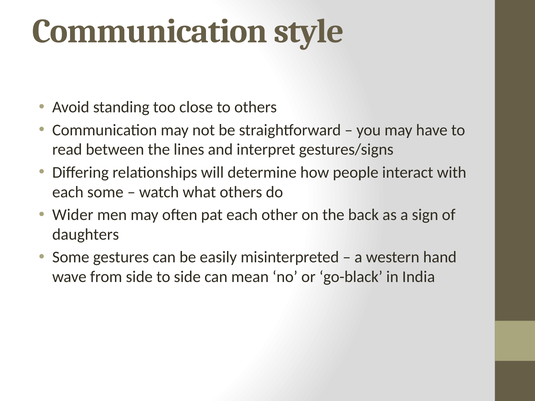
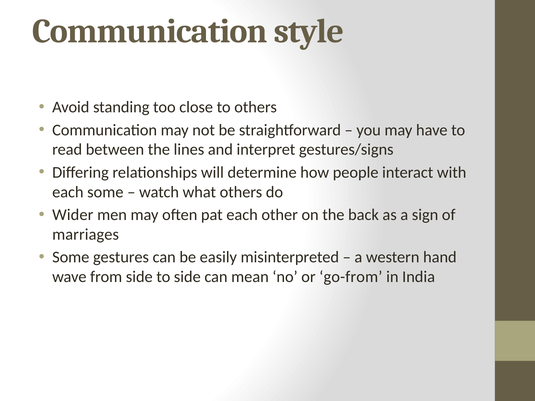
daughters: daughters -> marriages
go-black: go-black -> go-from
